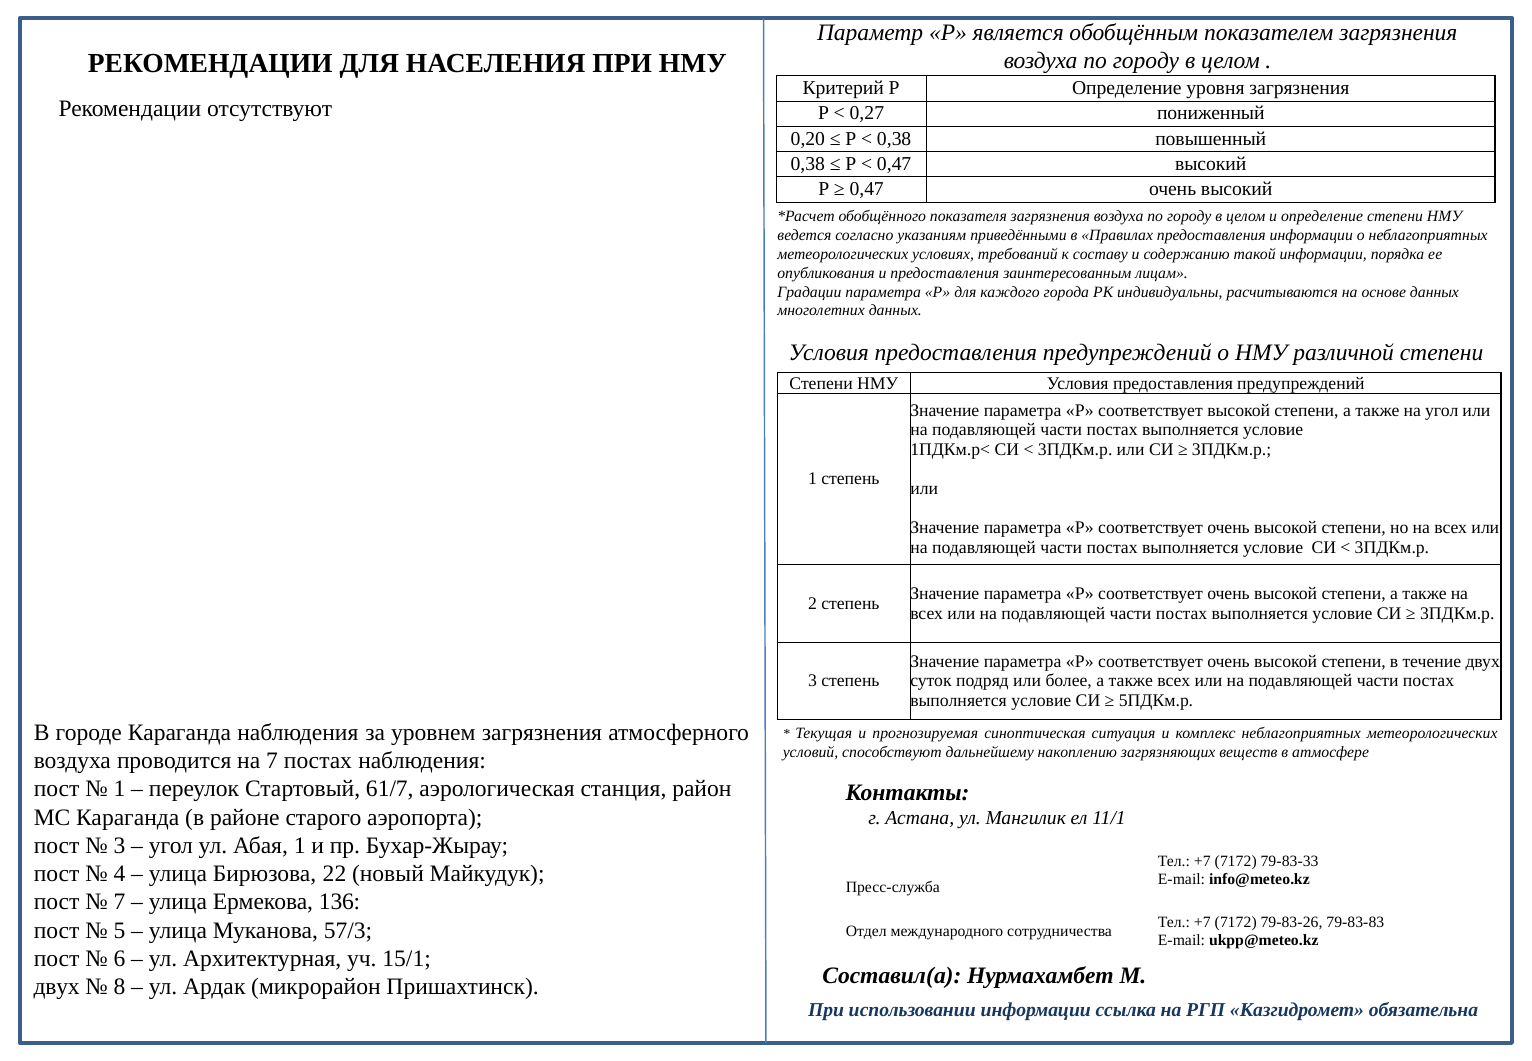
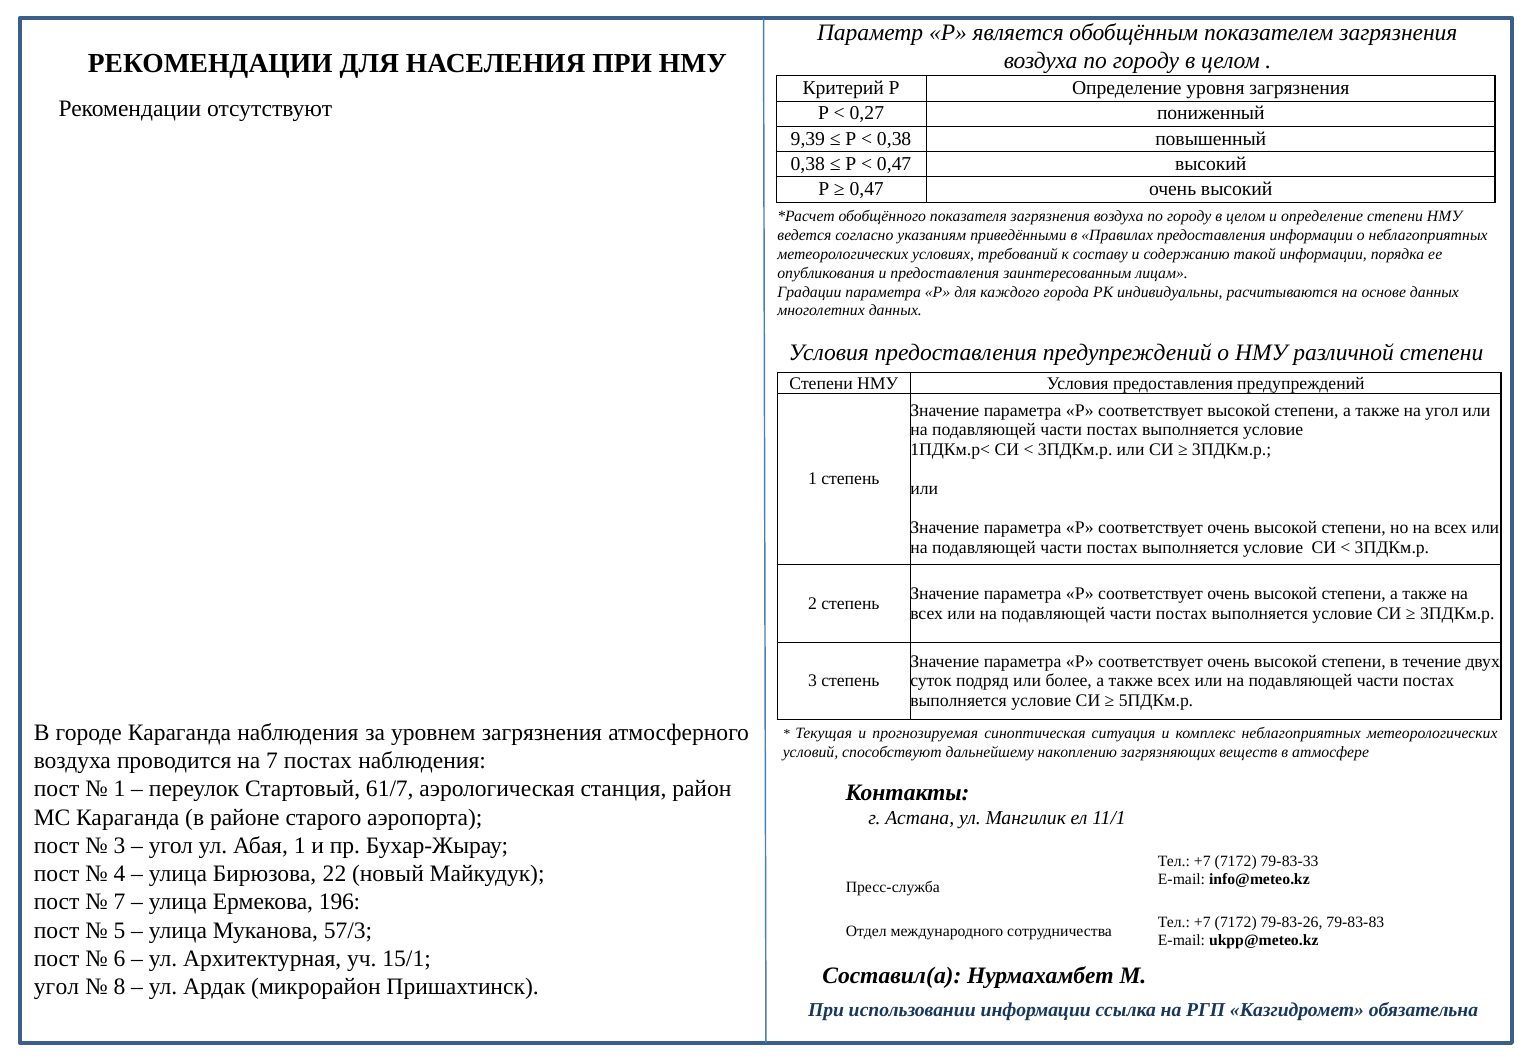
0,20: 0,20 -> 9,39
136: 136 -> 196
двух at (57, 987): двух -> угол
